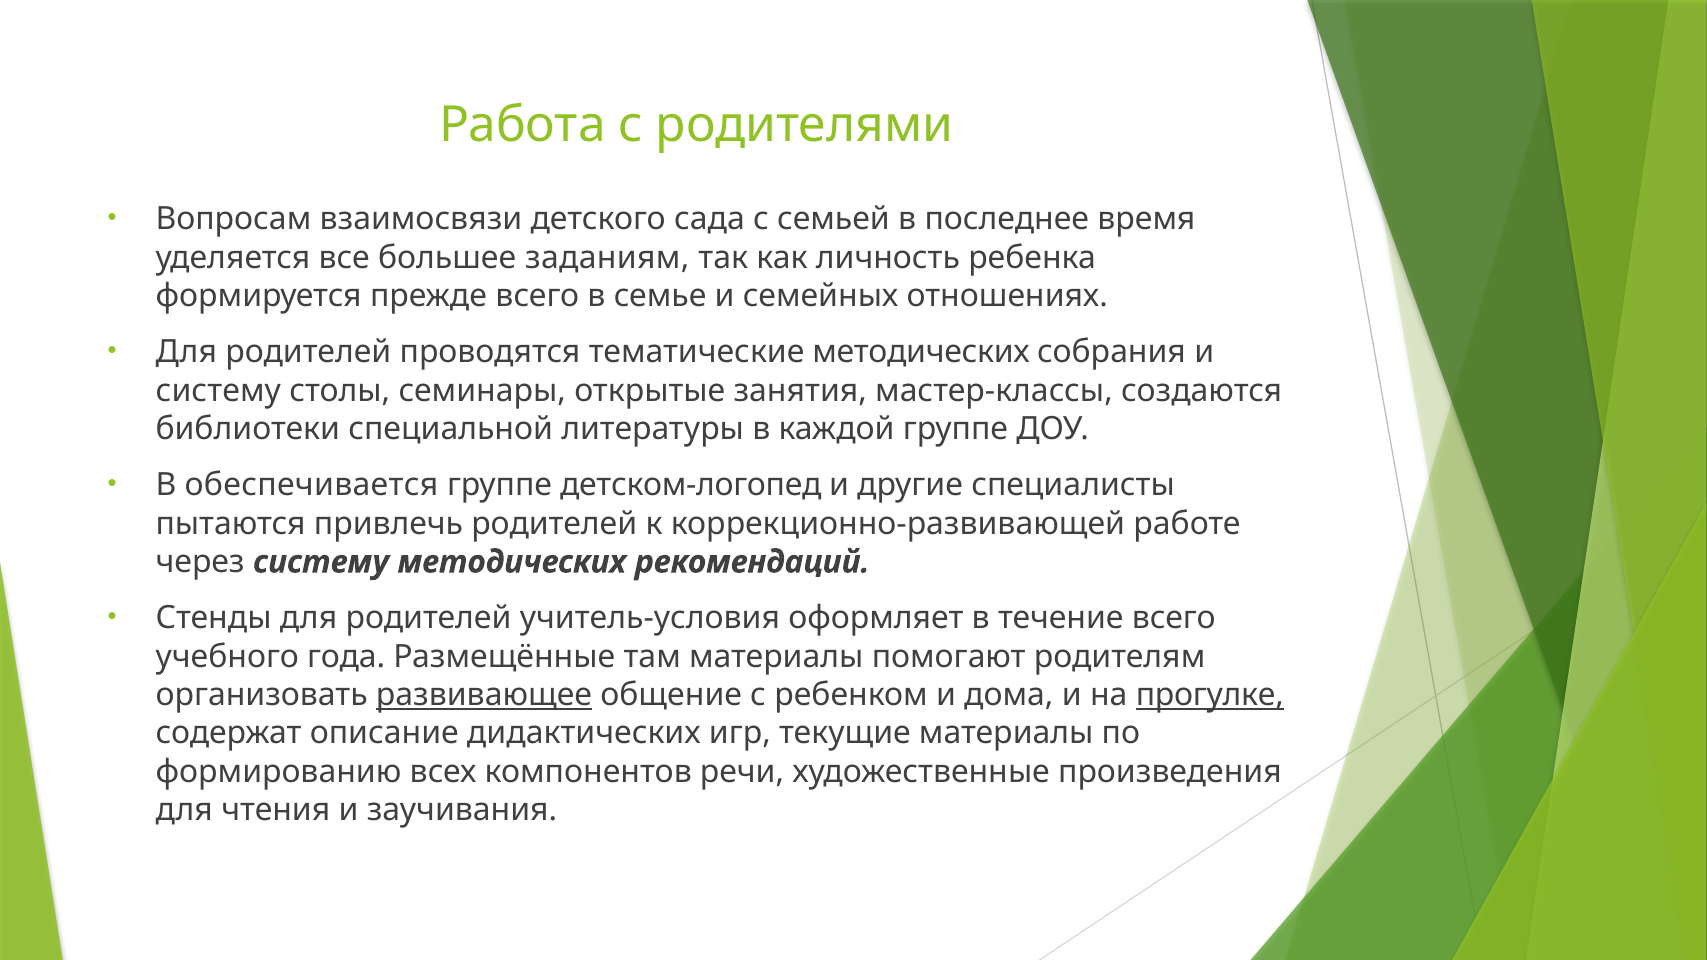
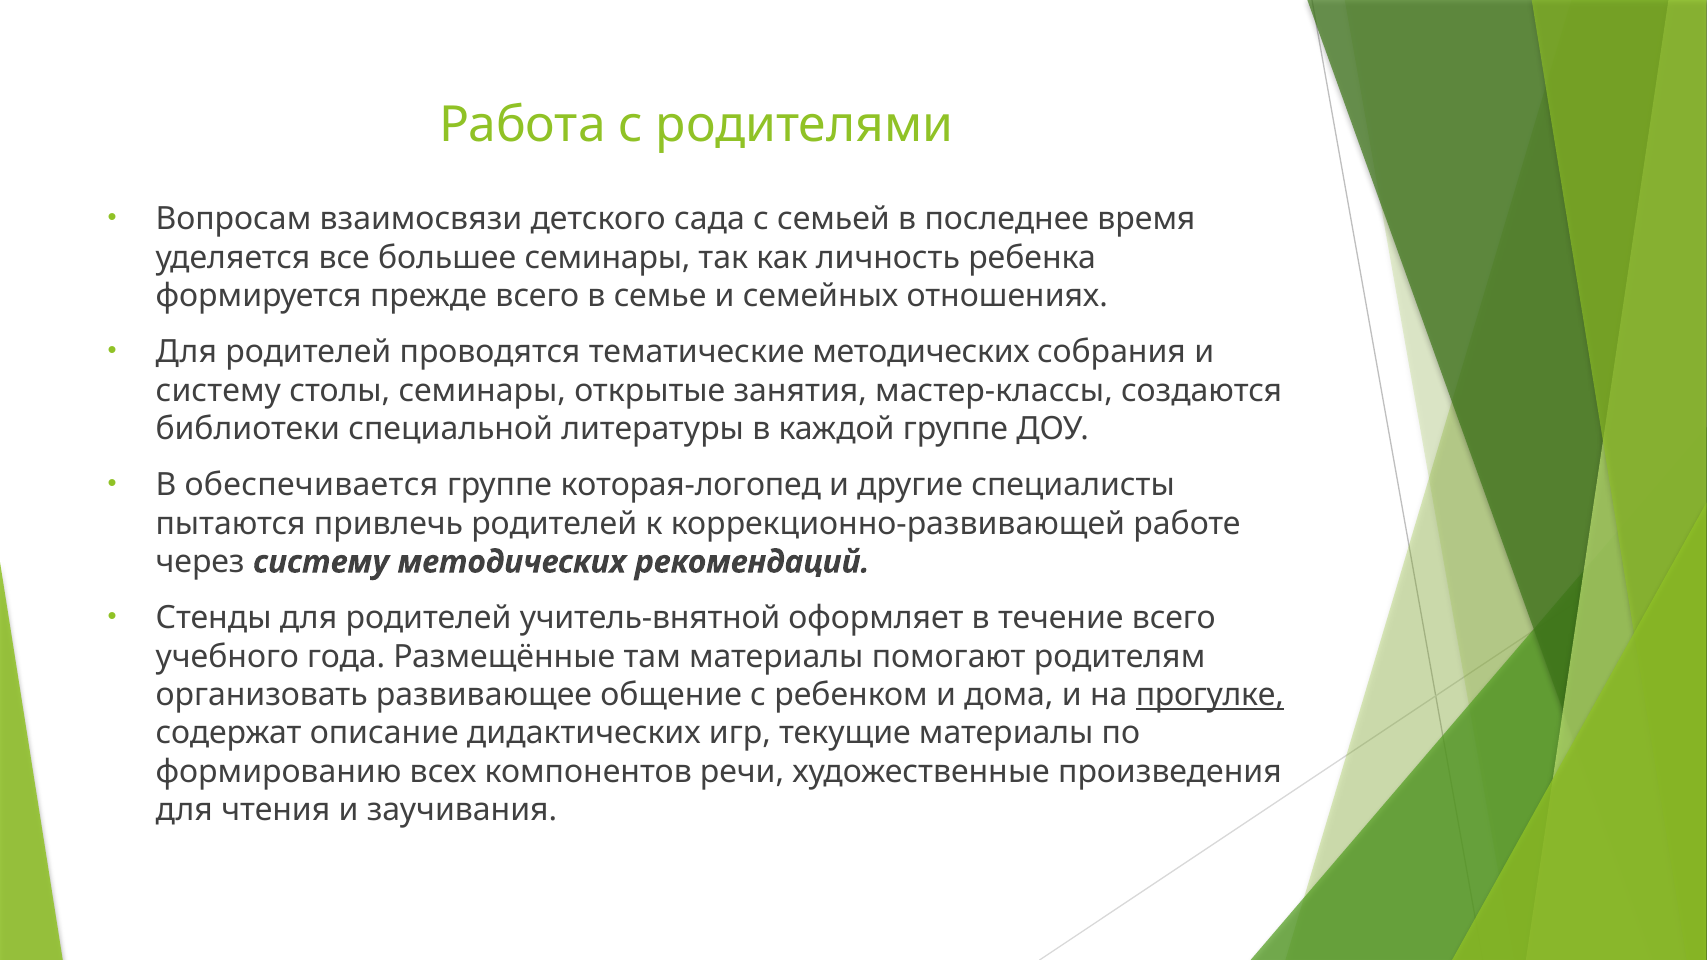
большее заданиям: заданиям -> семинары
детском-логопед: детском-логопед -> которая-логопед
учитель-условия: учитель-условия -> учитель-внятной
развивающее underline: present -> none
